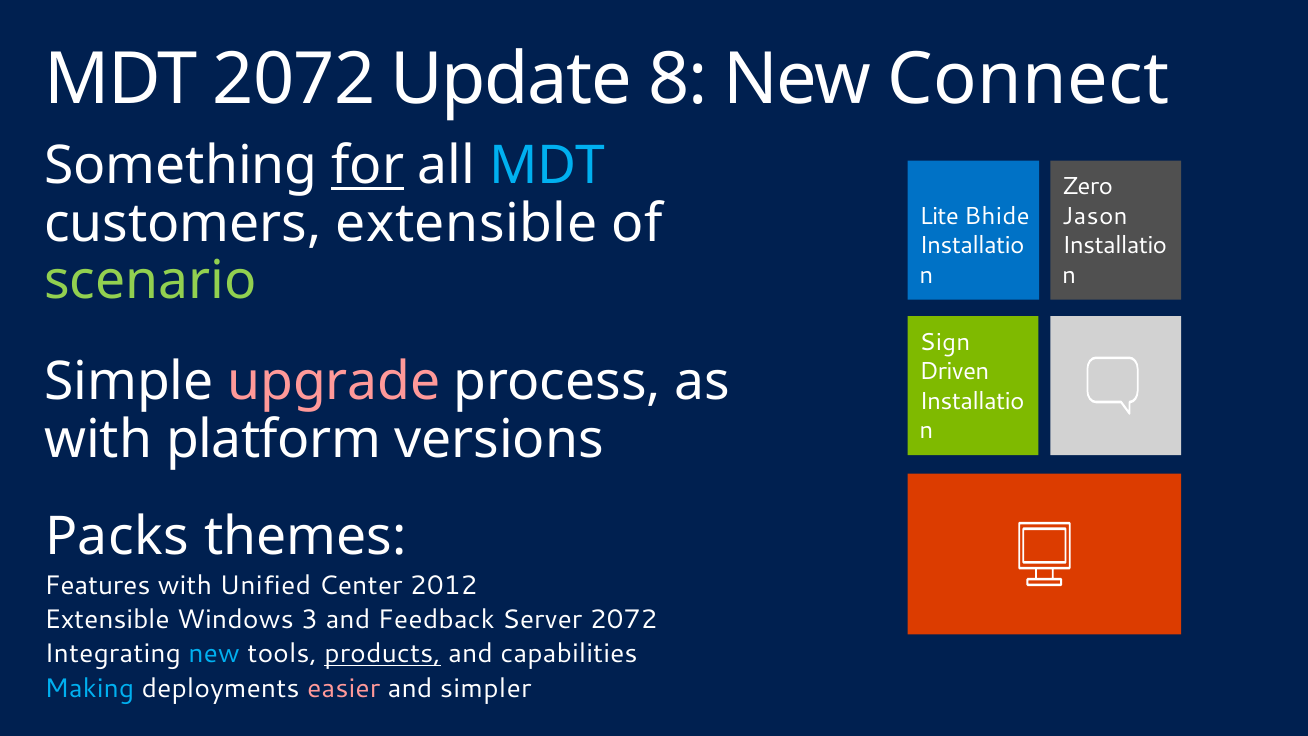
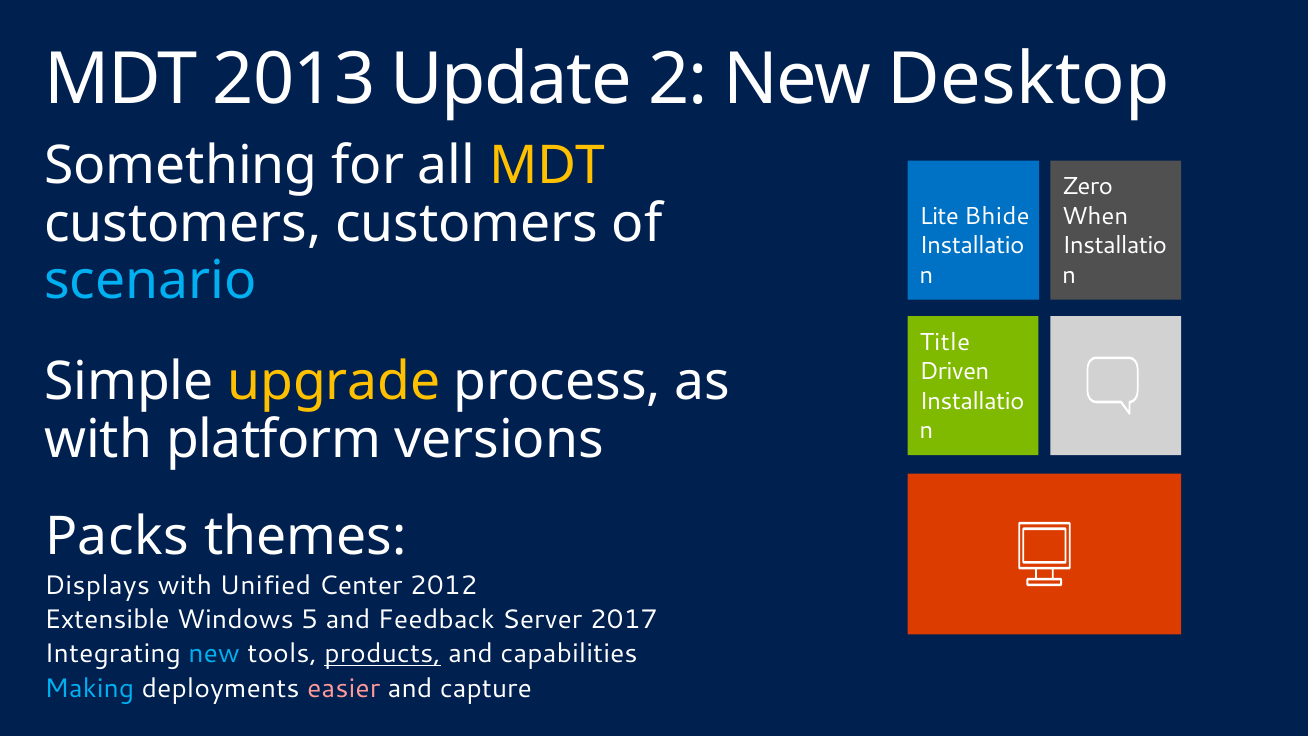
MDT 2072: 2072 -> 2013
8: 8 -> 2
Connect: Connect -> Desktop
for underline: present -> none
MDT at (547, 166) colour: light blue -> yellow
Jason: Jason -> When
customers extensible: extensible -> customers
scenario colour: light green -> light blue
Sign: Sign -> Title
upgrade colour: pink -> yellow
Features: Features -> Displays
3: 3 -> 5
Server 2072: 2072 -> 2017
simpler: simpler -> capture
